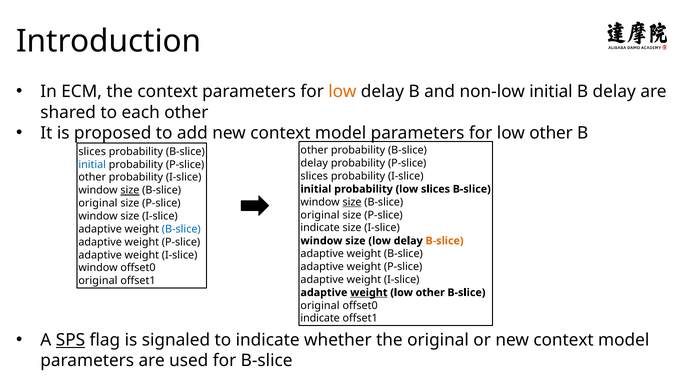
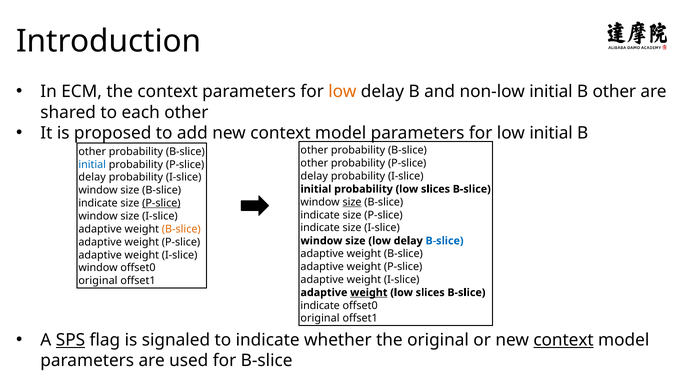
B delay: delay -> other
for low other: other -> initial
slices at (92, 151): slices -> other
delay at (314, 163): delay -> other
slices at (314, 176): slices -> delay
other at (92, 177): other -> delay
size at (130, 190) underline: present -> none
original at (98, 203): original -> indicate
P-slice at (161, 203) underline: none -> present
original at (320, 215): original -> indicate
B-slice at (181, 229) colour: blue -> orange
B-slice at (445, 241) colour: orange -> blue
other at (430, 292): other -> slices
original at (320, 305): original -> indicate
indicate at (320, 318): indicate -> original
context at (564, 340) underline: none -> present
